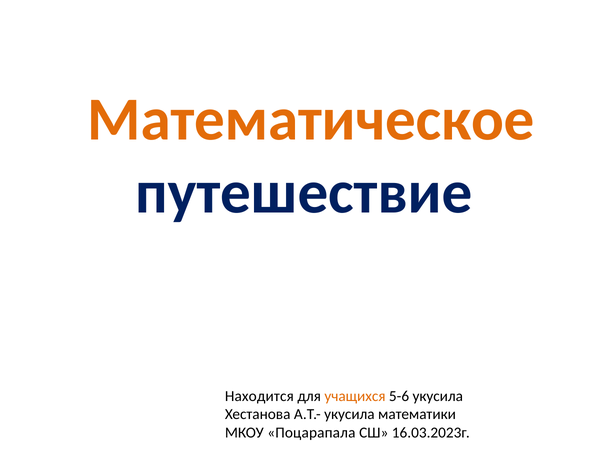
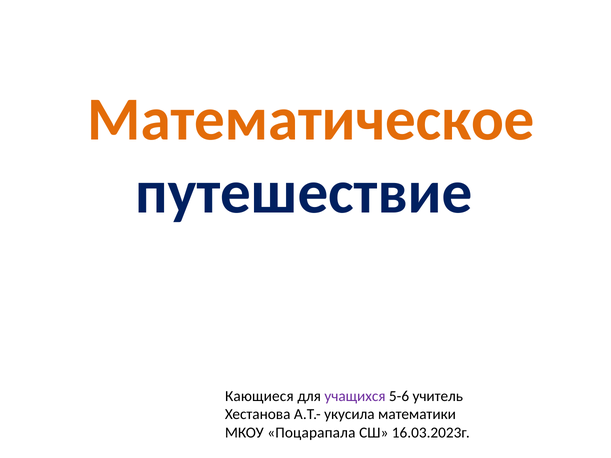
Находится: Находится -> Кающиеся
учащихся colour: orange -> purple
5-6 укусила: укусила -> учитель
